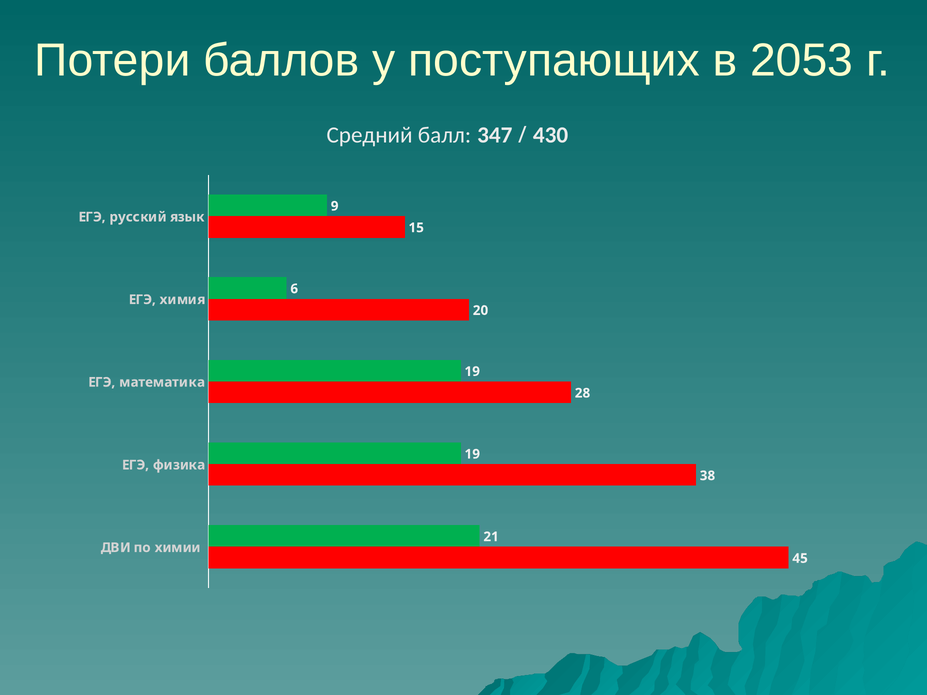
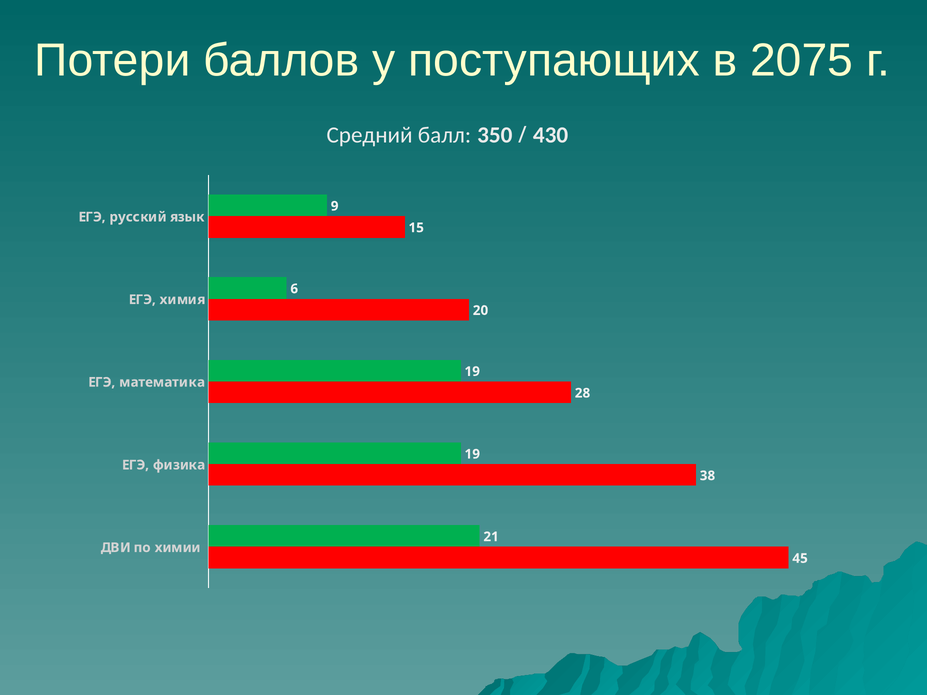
2053: 2053 -> 2075
347: 347 -> 350
